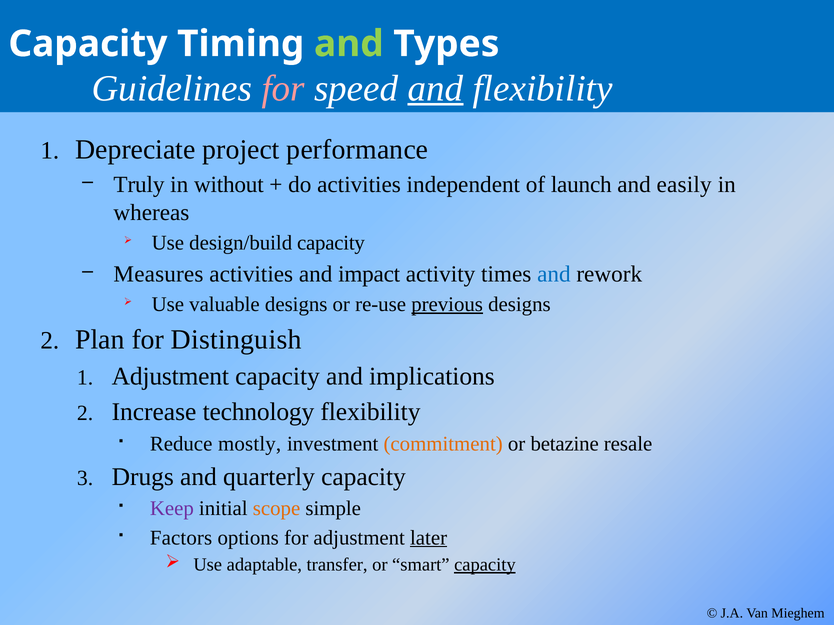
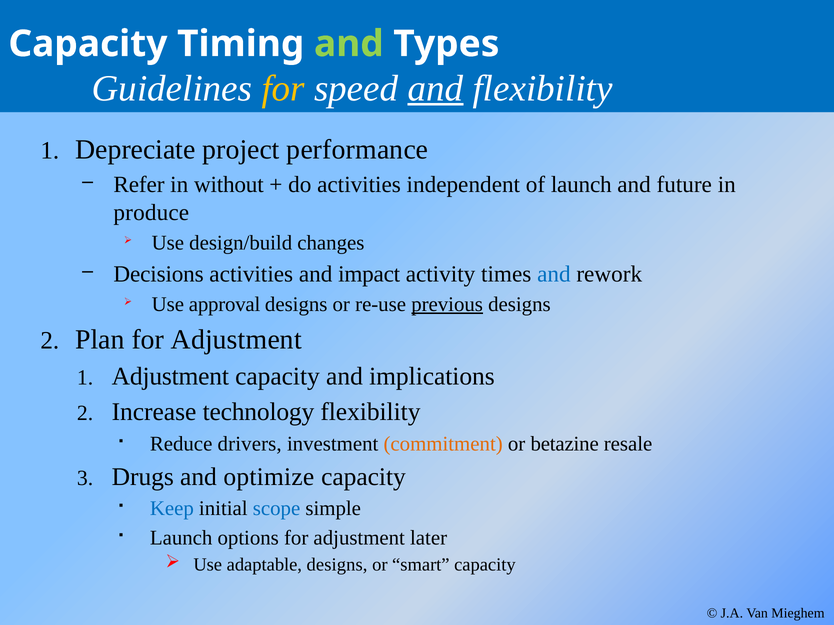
for at (283, 88) colour: pink -> yellow
Truly: Truly -> Refer
easily: easily -> future
whereas: whereas -> produce
design/build capacity: capacity -> changes
Measures: Measures -> Decisions
valuable: valuable -> approval
Plan for Distinguish: Distinguish -> Adjustment
mostly: mostly -> drivers
quarterly: quarterly -> optimize
Keep colour: purple -> blue
scope colour: orange -> blue
Factors at (181, 538): Factors -> Launch
later underline: present -> none
adaptable transfer: transfer -> designs
capacity at (485, 565) underline: present -> none
